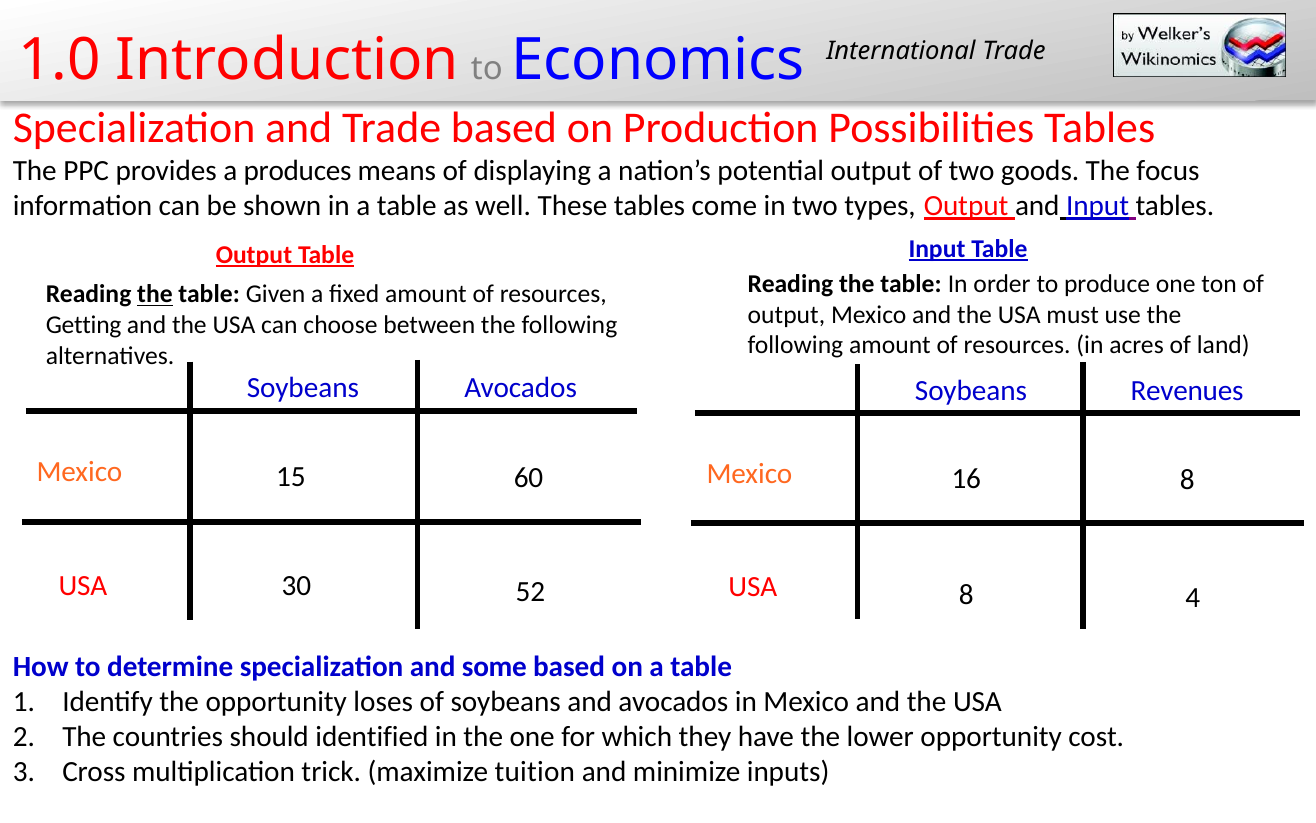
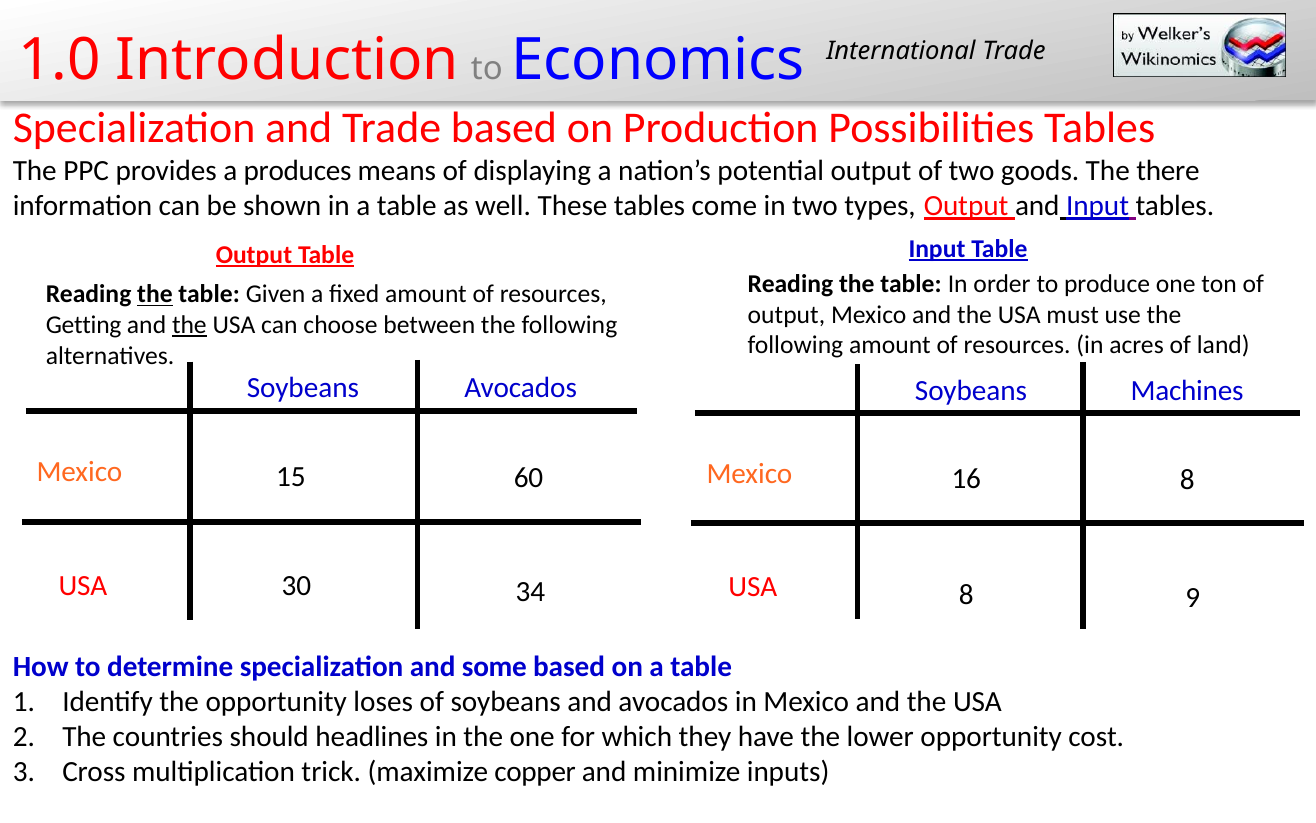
focus: focus -> there
the at (189, 325) underline: none -> present
Revenues: Revenues -> Machines
52: 52 -> 34
4: 4 -> 9
identified: identified -> headlines
tuition: tuition -> copper
